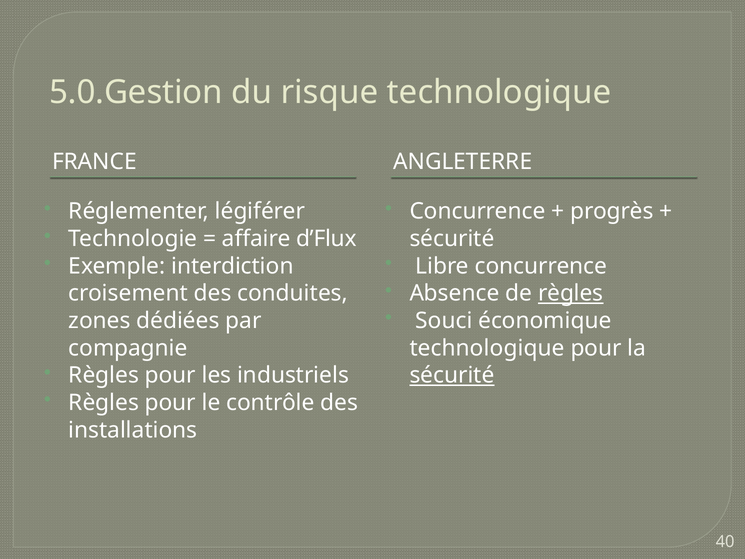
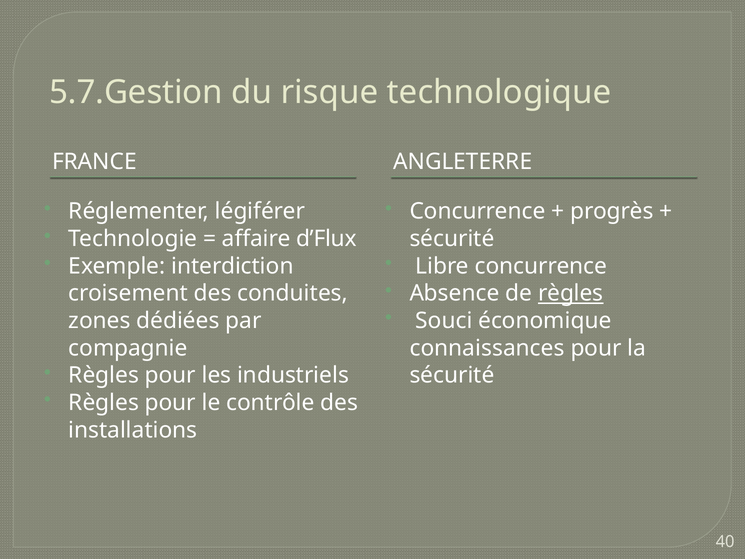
5.0.Gestion: 5.0.Gestion -> 5.7.Gestion
technologique at (487, 348): technologique -> connaissances
sécurité at (452, 375) underline: present -> none
